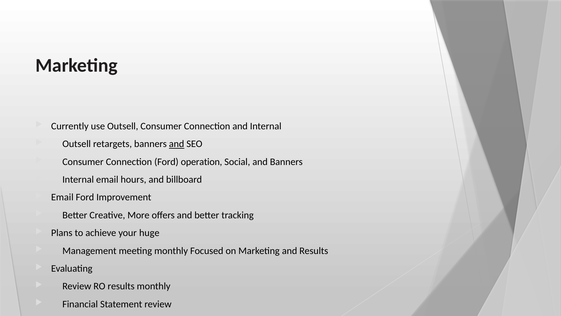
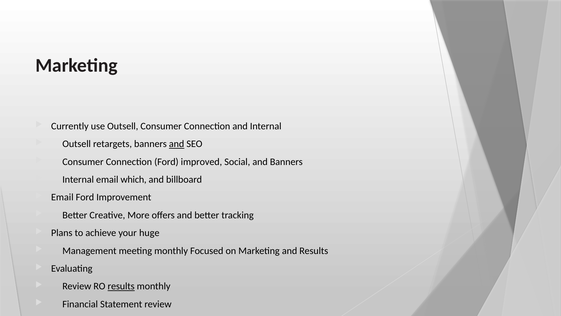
operation: operation -> improved
hours: hours -> which
results at (121, 286) underline: none -> present
